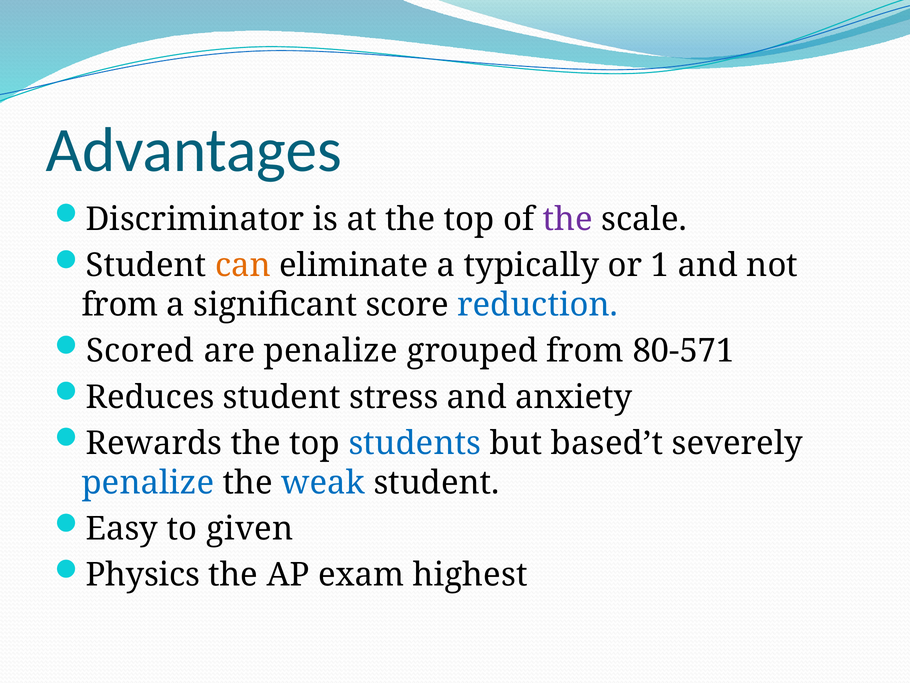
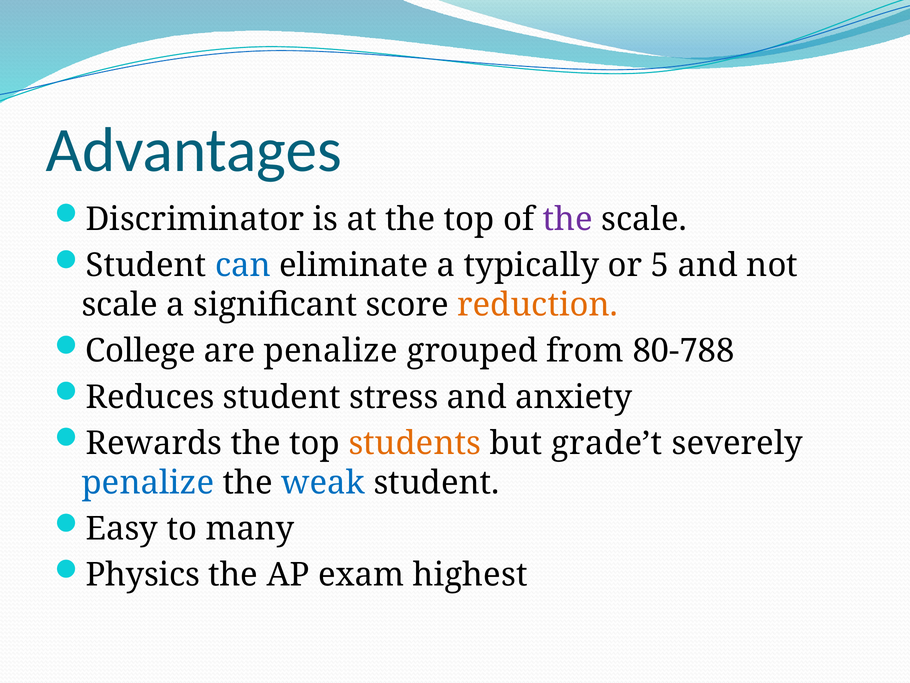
can colour: orange -> blue
1: 1 -> 5
from at (120, 305): from -> scale
reduction colour: blue -> orange
Scored: Scored -> College
80-571: 80-571 -> 80-788
students colour: blue -> orange
based’t: based’t -> grade’t
given: given -> many
